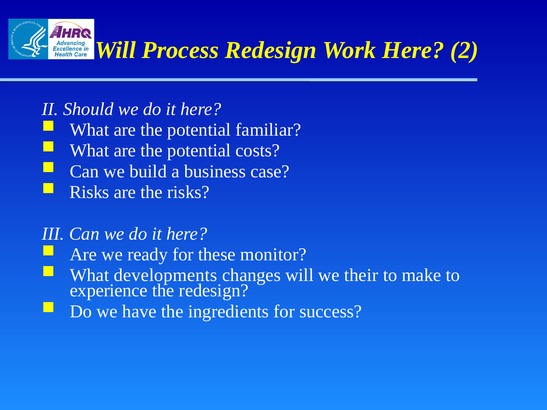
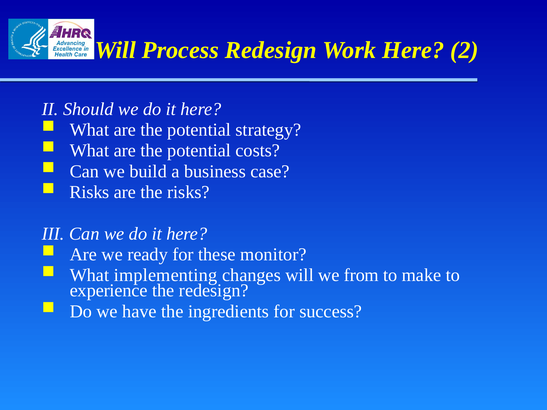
familiar: familiar -> strategy
developments: developments -> implementing
their: their -> from
